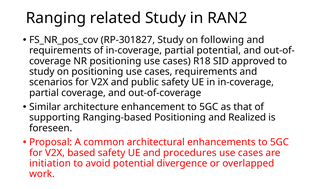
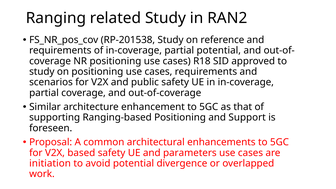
RP-301827: RP-301827 -> RP-201538
following: following -> reference
Realized: Realized -> Support
procedures: procedures -> parameters
